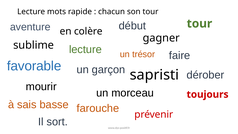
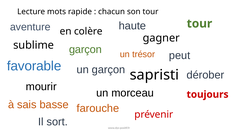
début: début -> haute
lecture at (85, 49): lecture -> garçon
faire: faire -> peut
